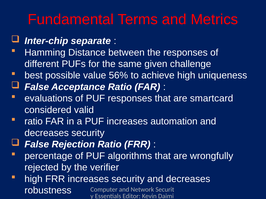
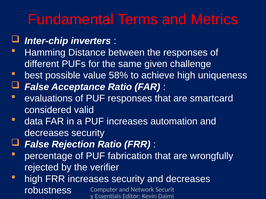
separate: separate -> inverters
56%: 56% -> 58%
ratio at (34, 122): ratio -> data
algorithms: algorithms -> fabrication
